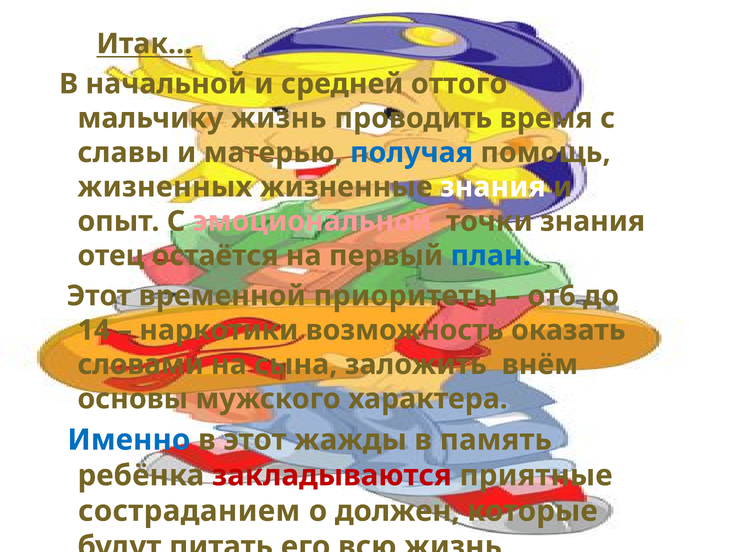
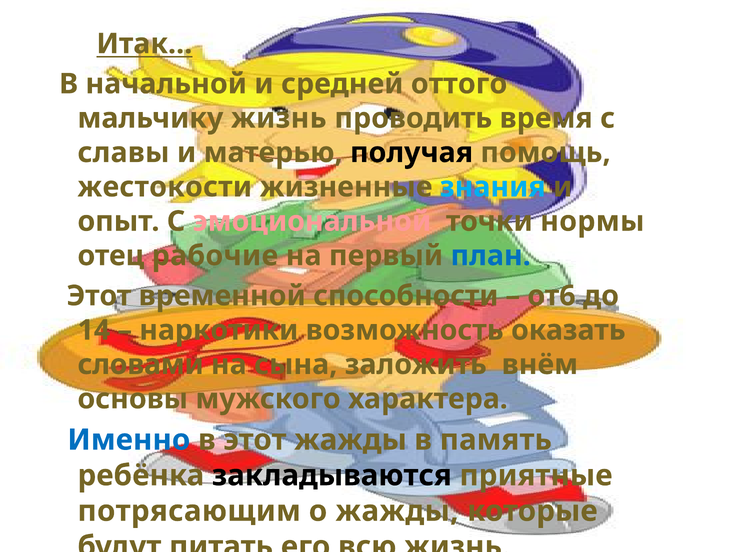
получая colour: blue -> black
жизненных: жизненных -> жестокости
знания at (493, 187) colour: white -> light blue
точки знания: знания -> нормы
остаётся: остаётся -> рабочие
приоритеты: приоритеты -> способности
закладываются colour: red -> black
состраданием: состраданием -> потрясающим
о должен: должен -> жажды
